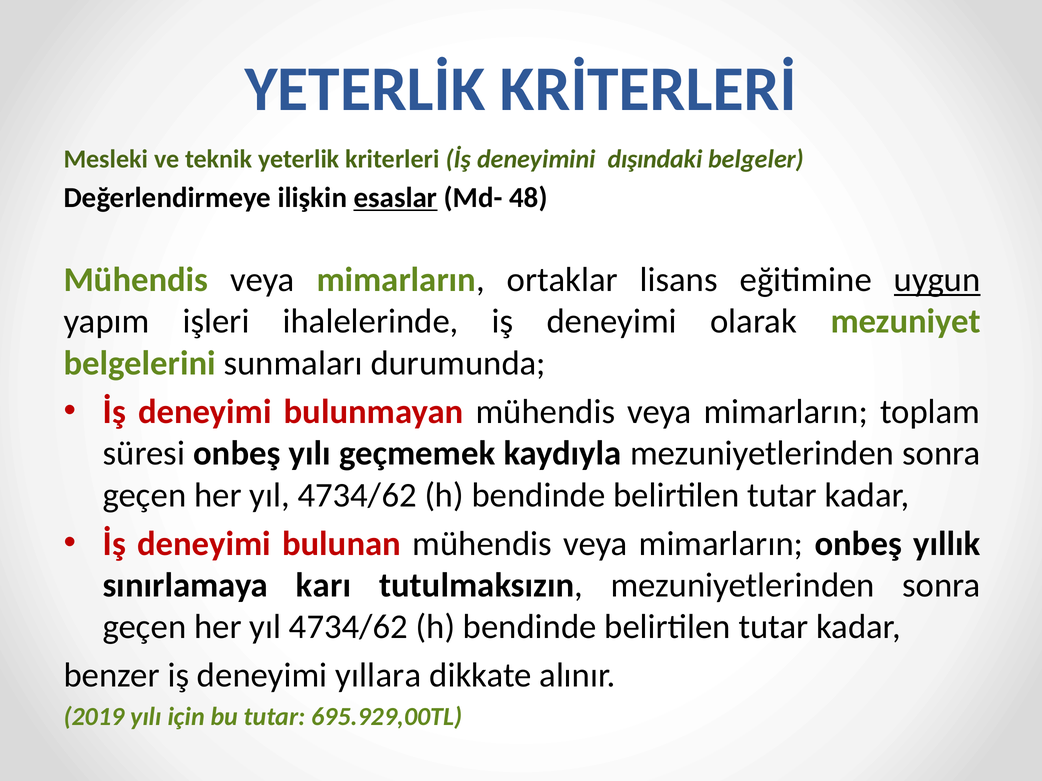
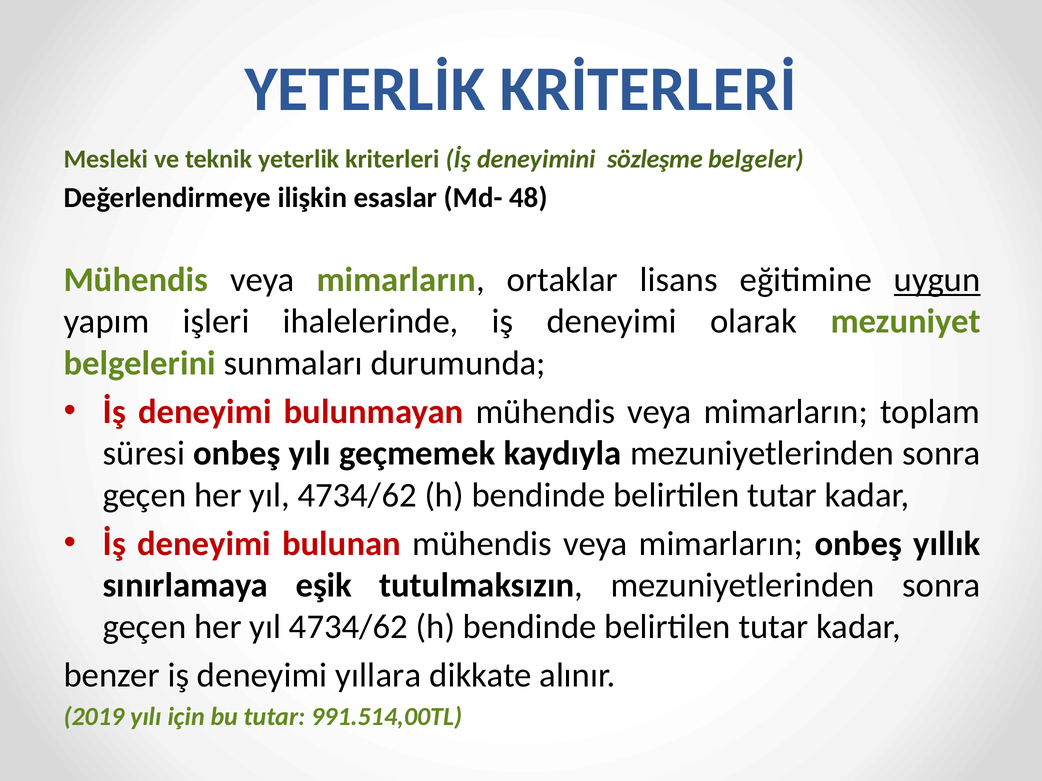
dışındaki: dışındaki -> sözleşme
esaslar underline: present -> none
karı: karı -> eşik
695.929,00TL: 695.929,00TL -> 991.514,00TL
